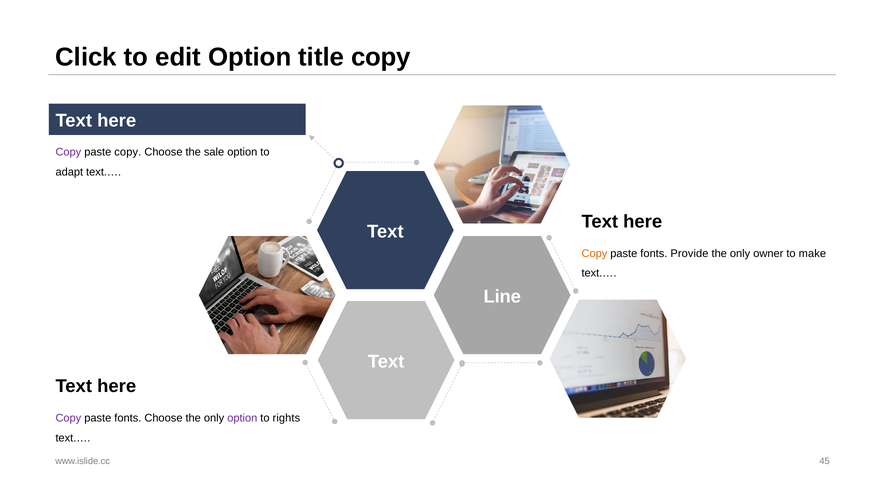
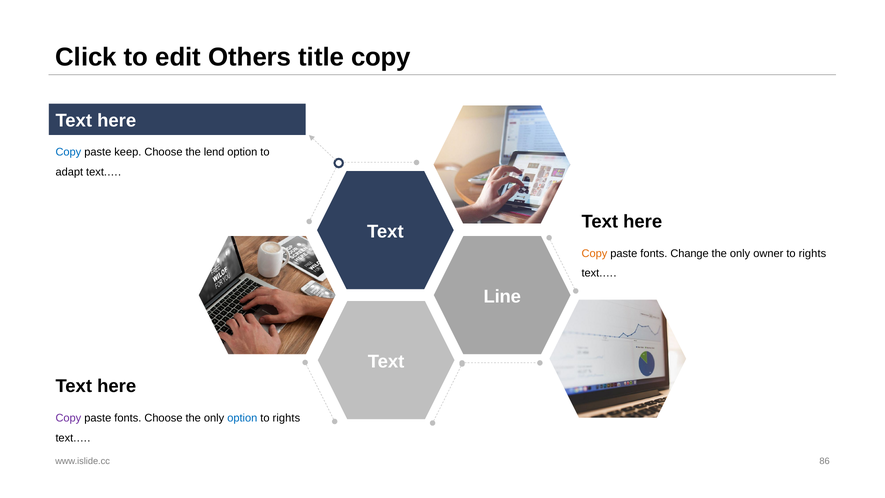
edit Option: Option -> Others
Copy at (68, 152) colour: purple -> blue
paste copy: copy -> keep
sale: sale -> lend
Provide: Provide -> Change
make at (812, 253): make -> rights
option at (242, 418) colour: purple -> blue
45: 45 -> 86
